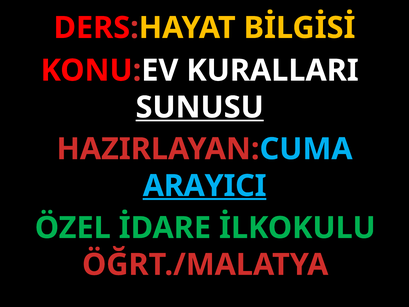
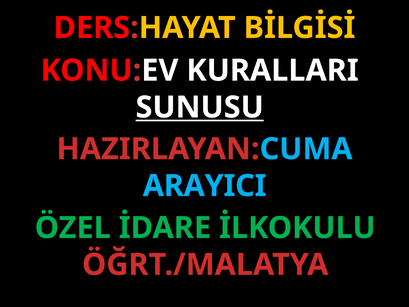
ARAYICI underline: present -> none
